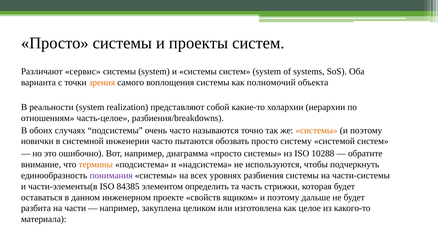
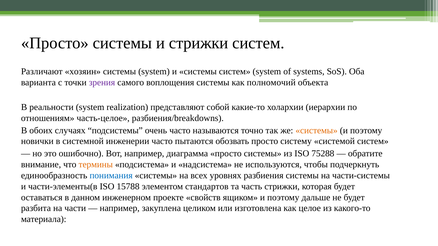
и проекты: проекты -> стрижки
сервис: сервис -> хозяин
зрения colour: orange -> purple
10288: 10288 -> 75288
понимания colour: purple -> blue
84385: 84385 -> 15788
определить: определить -> стандартов
